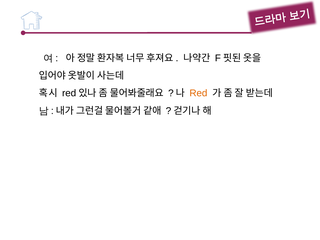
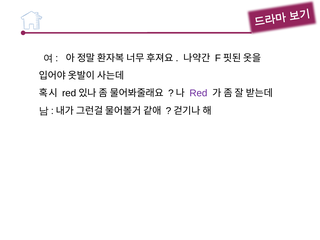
Red colour: orange -> purple
